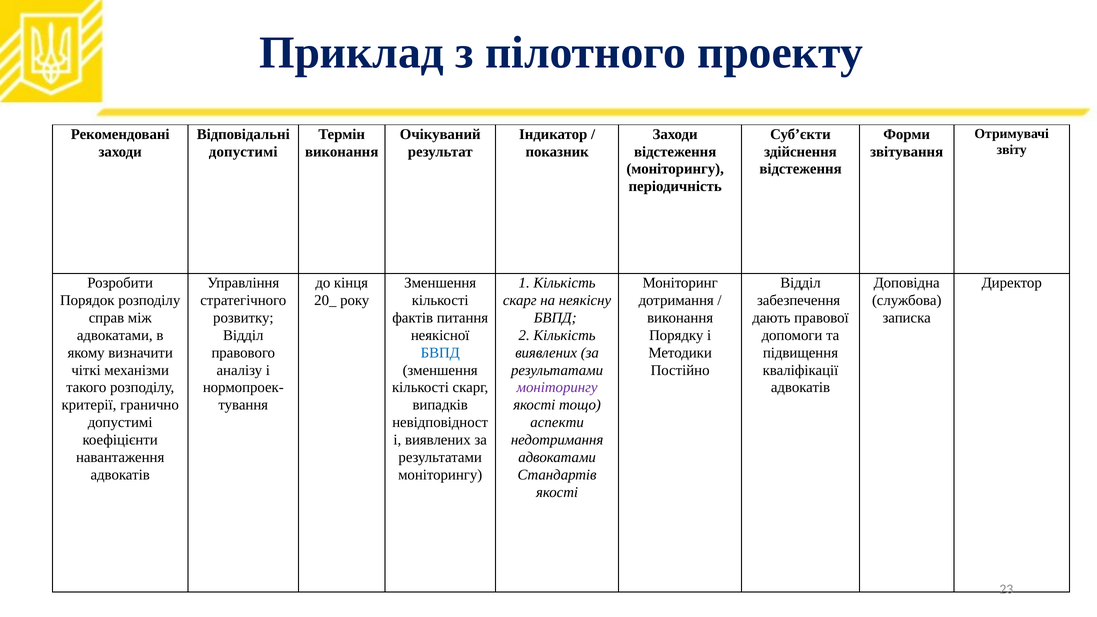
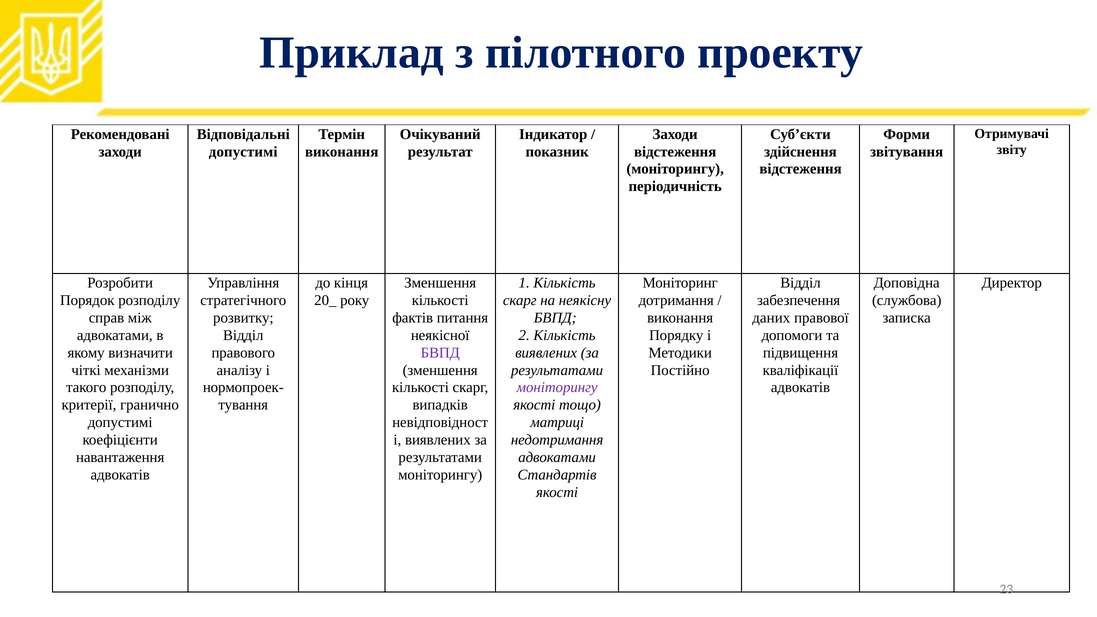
дають: дають -> даних
БВПД at (440, 353) colour: blue -> purple
аспекти: аспекти -> матриці
